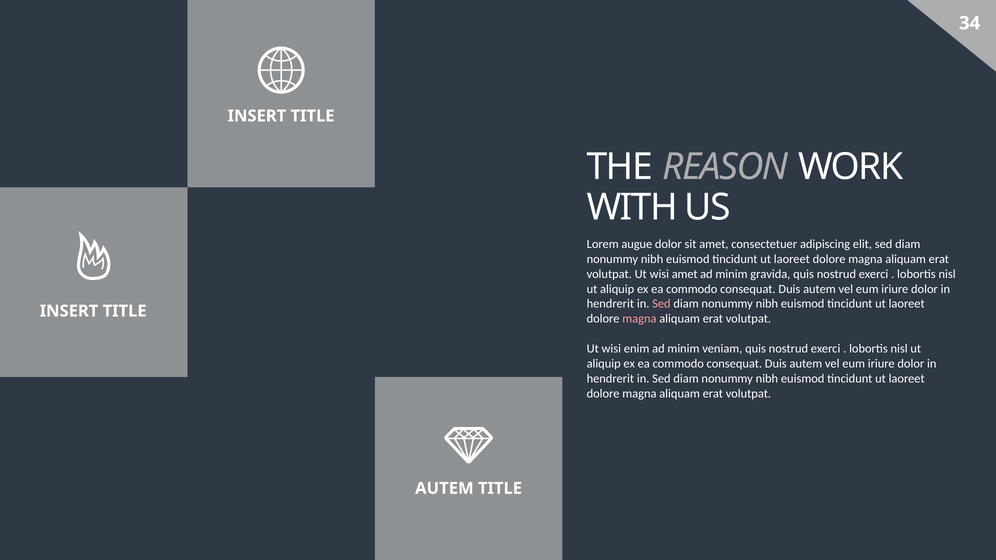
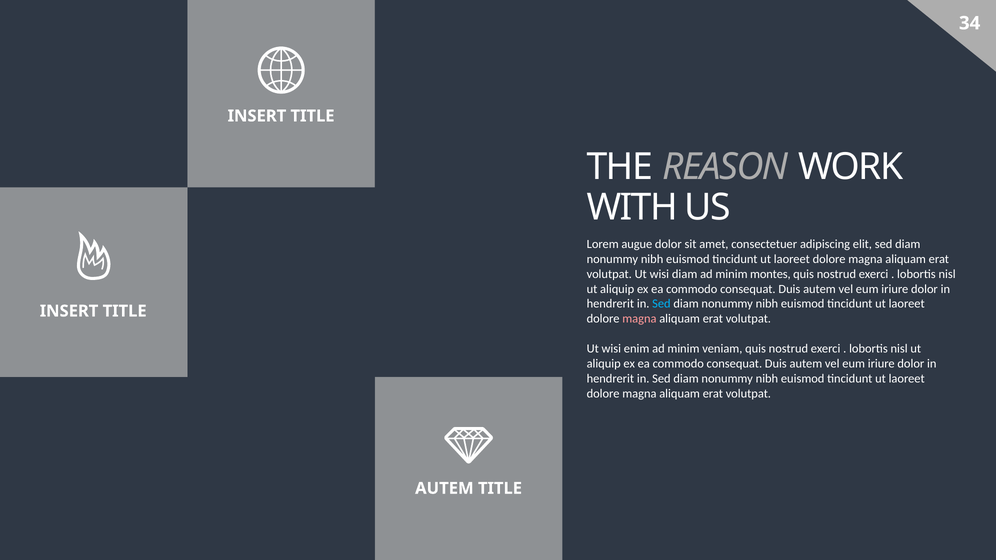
wisi amet: amet -> diam
gravida: gravida -> montes
Sed at (661, 304) colour: pink -> light blue
